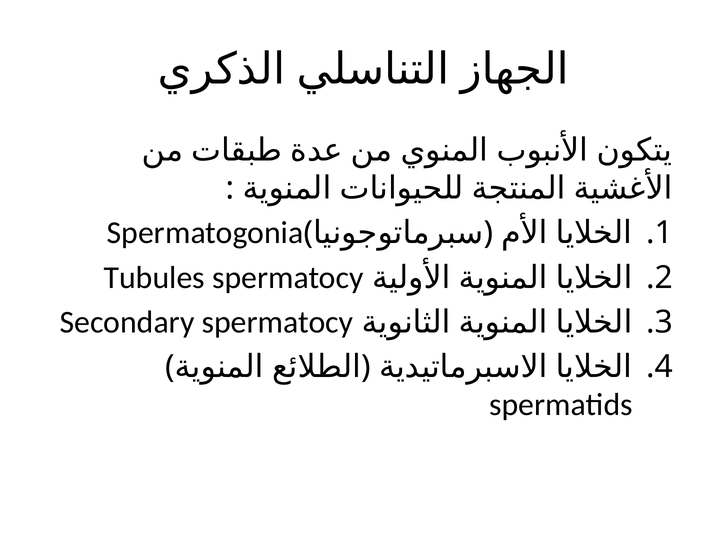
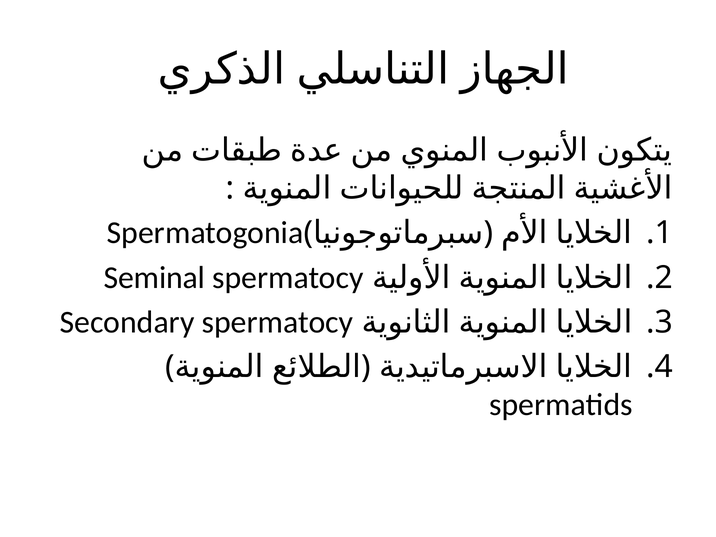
Tubules: Tubules -> Seminal
